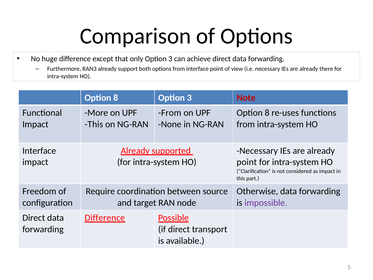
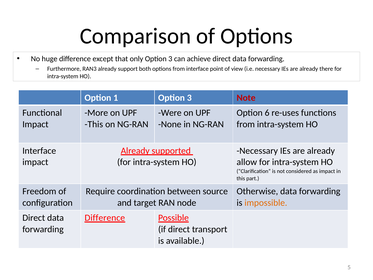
8 at (116, 98): 8 -> 1
From at (170, 113): From -> Were
8 at (267, 113): 8 -> 6
point at (247, 162): point -> allow
impossible colour: purple -> orange
